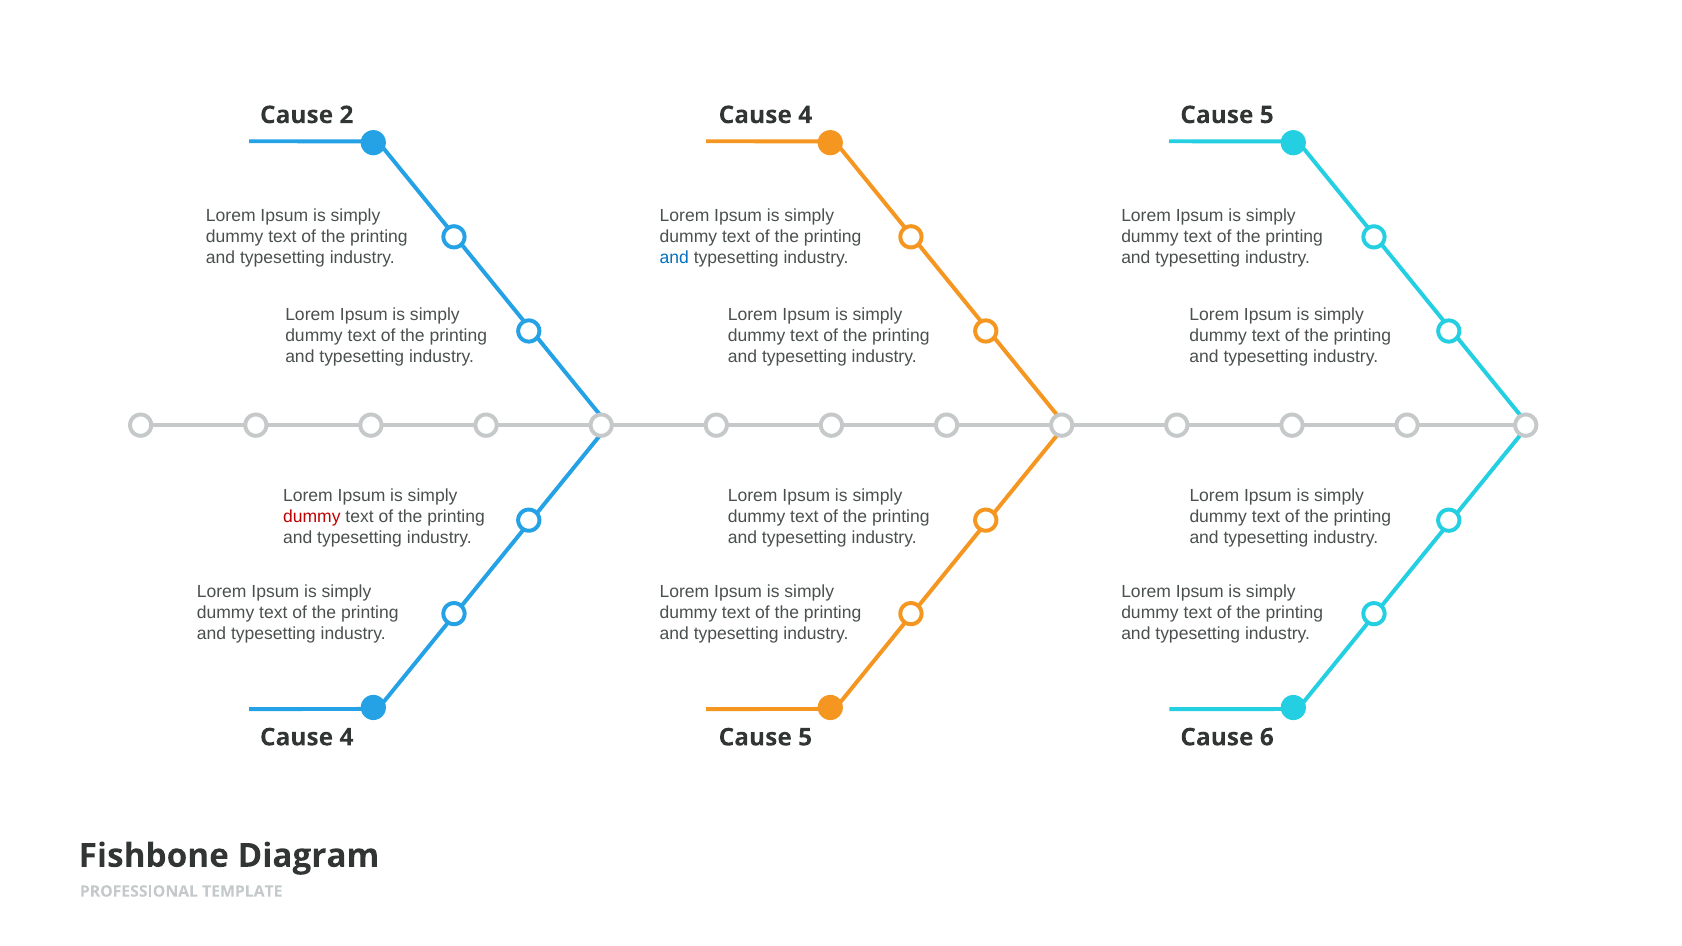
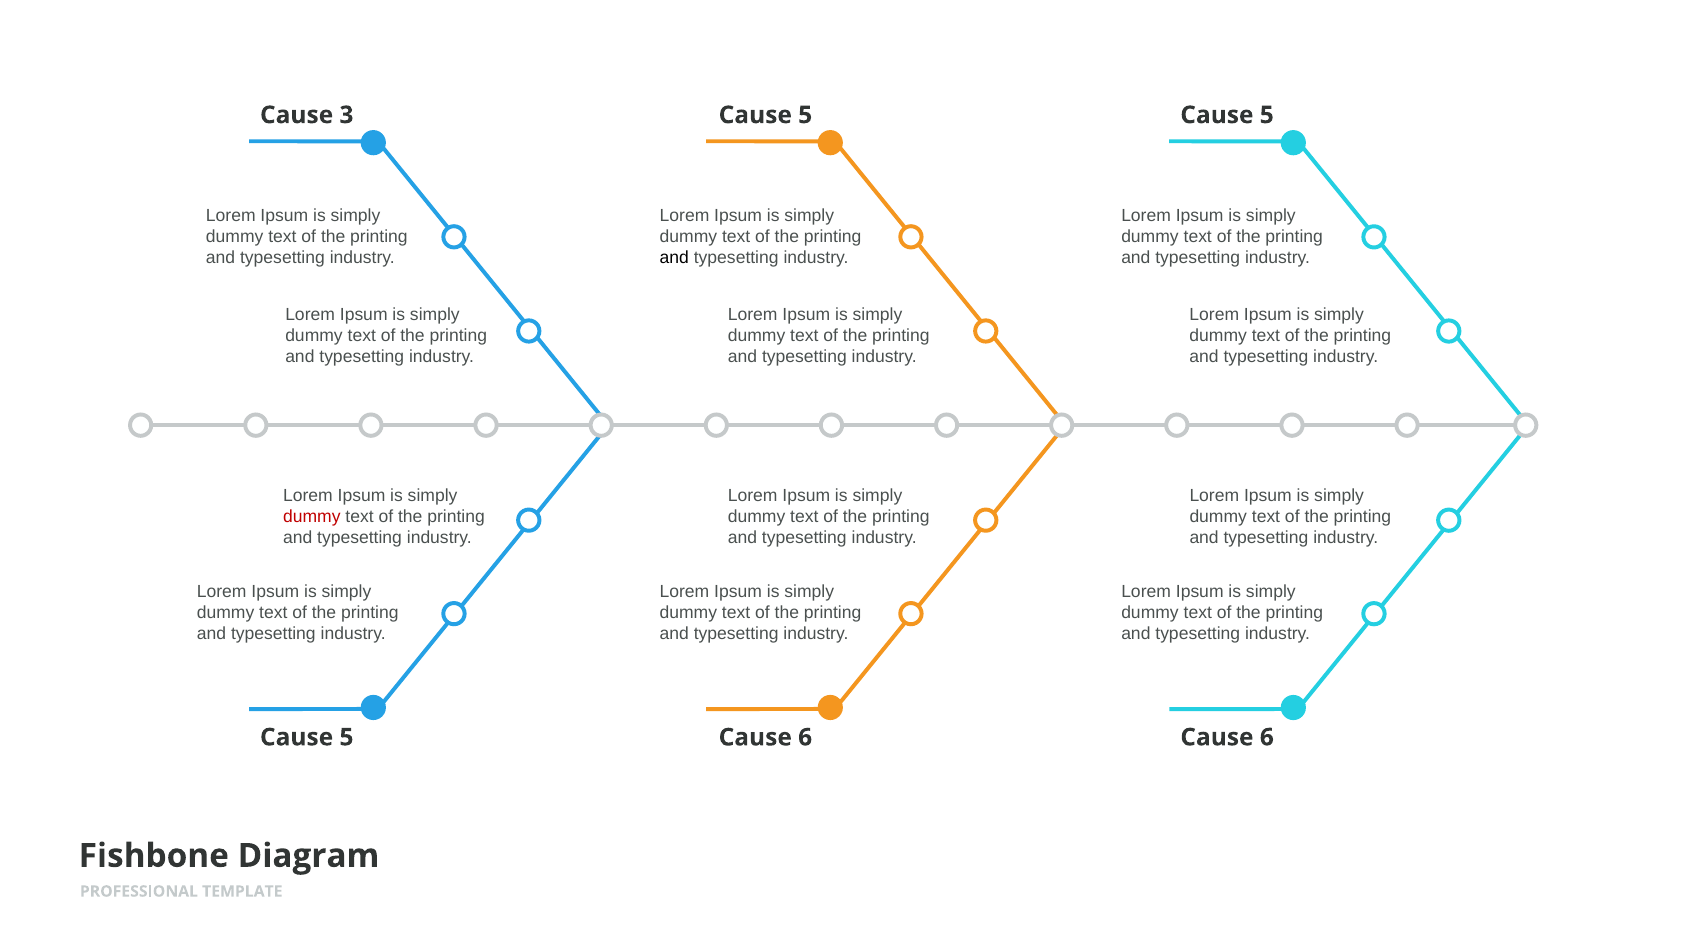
2: 2 -> 3
4 at (805, 115): 4 -> 5
and at (674, 258) colour: blue -> black
4 at (346, 737): 4 -> 5
5 at (805, 737): 5 -> 6
